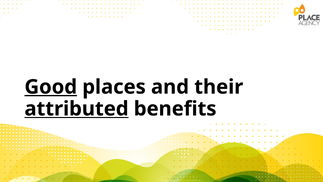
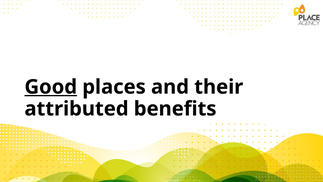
attributed underline: present -> none
